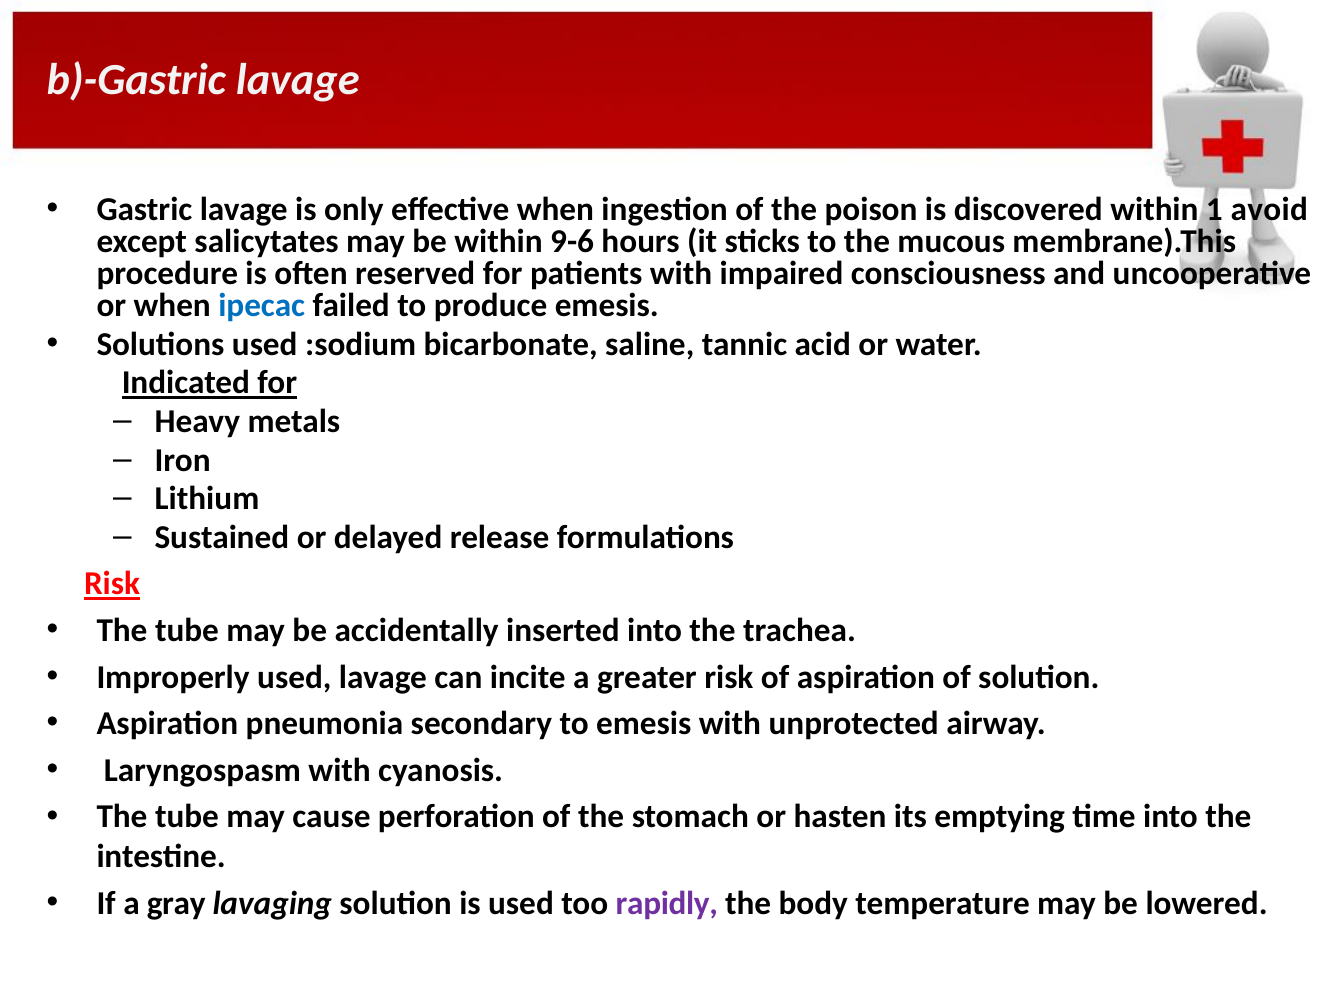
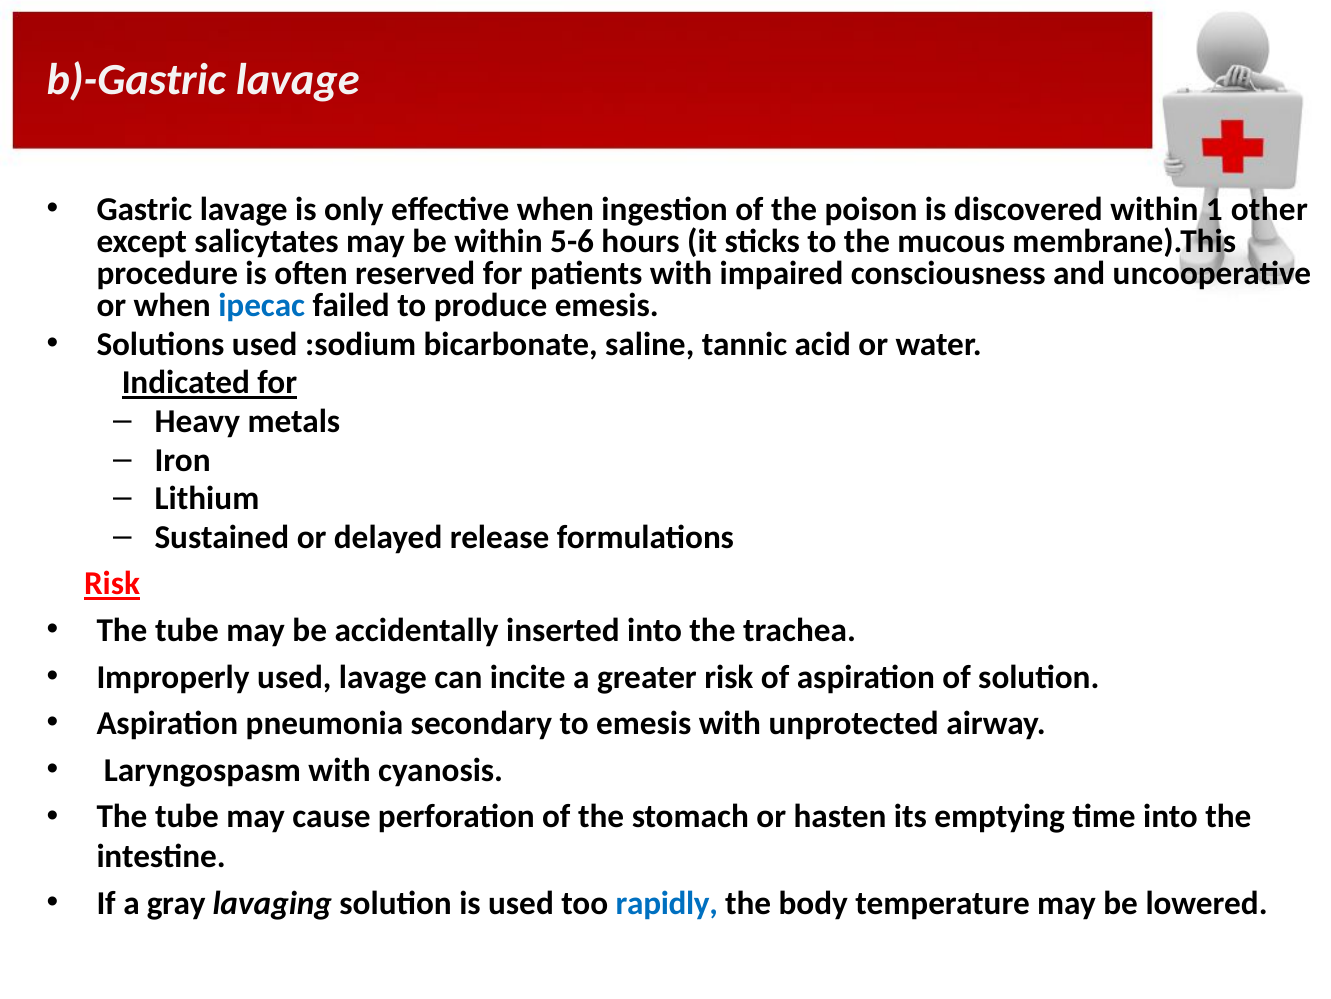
avoid: avoid -> other
9-6: 9-6 -> 5-6
rapidly colour: purple -> blue
